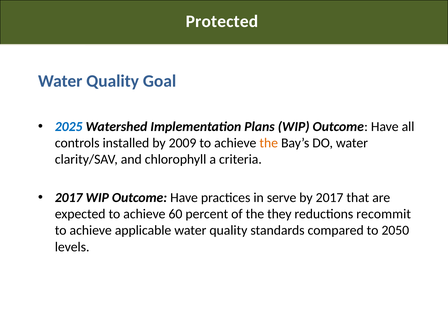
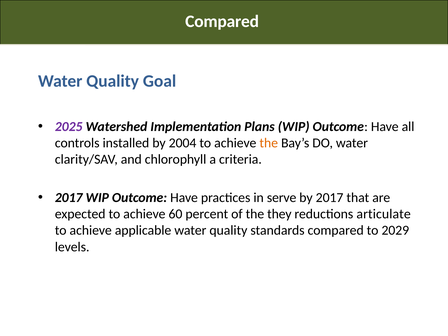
Protected at (222, 21): Protected -> Compared
2025 colour: blue -> purple
2009: 2009 -> 2004
recommit: recommit -> articulate
2050: 2050 -> 2029
